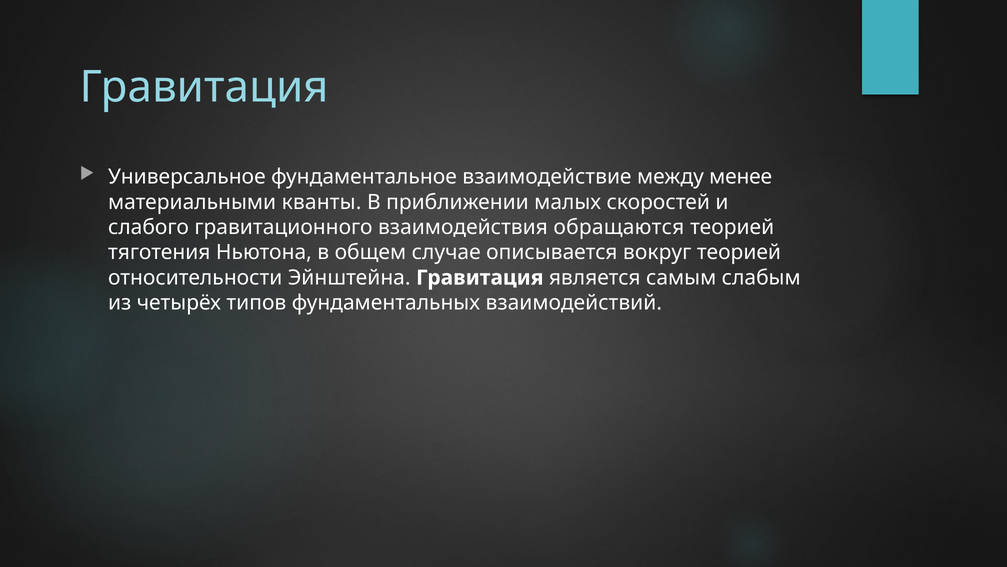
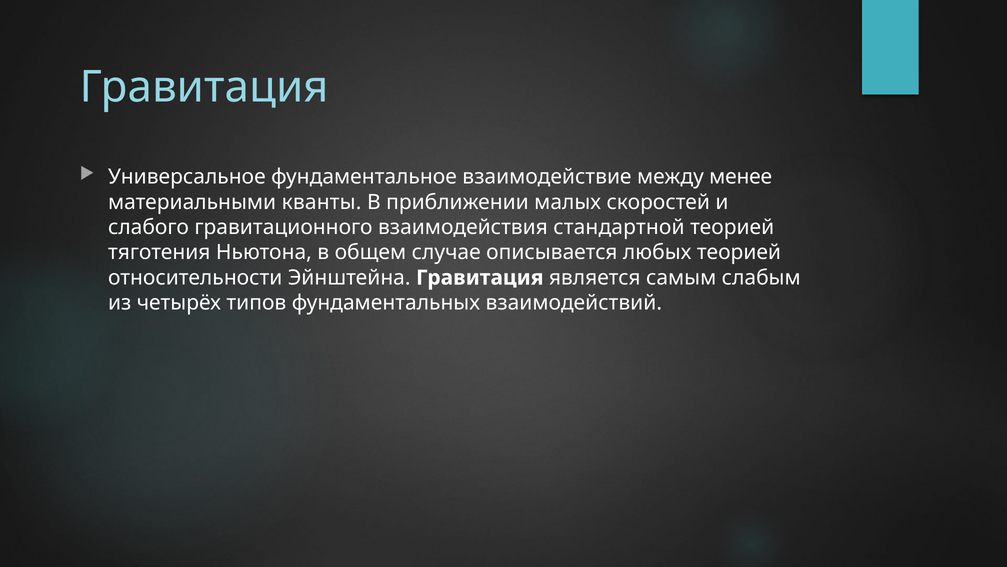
обращаются: обращаются -> стандартной
вокруг: вокруг -> любых
